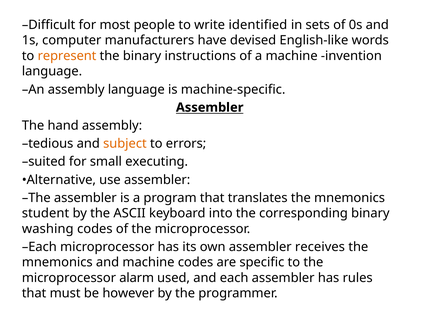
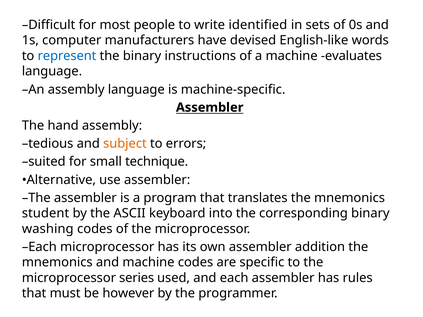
represent colour: orange -> blue
invention: invention -> evaluates
executing: executing -> technique
receives: receives -> addition
alarm: alarm -> series
